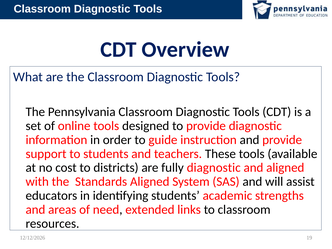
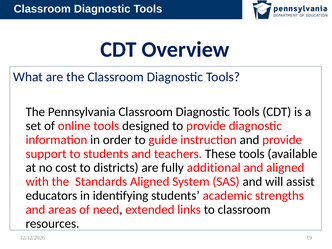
fully diagnostic: diagnostic -> additional
